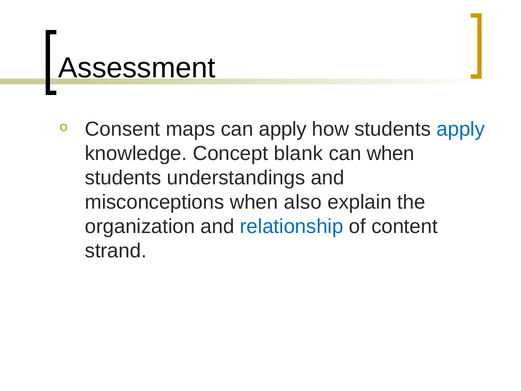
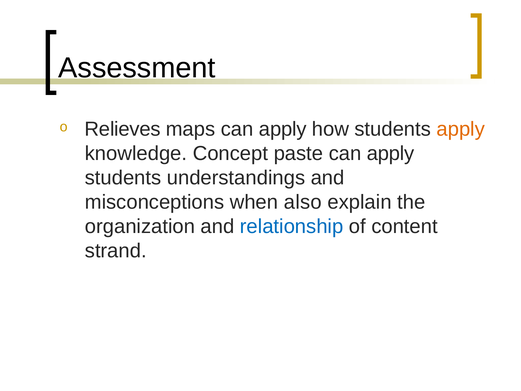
Consent: Consent -> Relieves
apply at (461, 129) colour: blue -> orange
blank: blank -> paste
when at (391, 153): when -> apply
